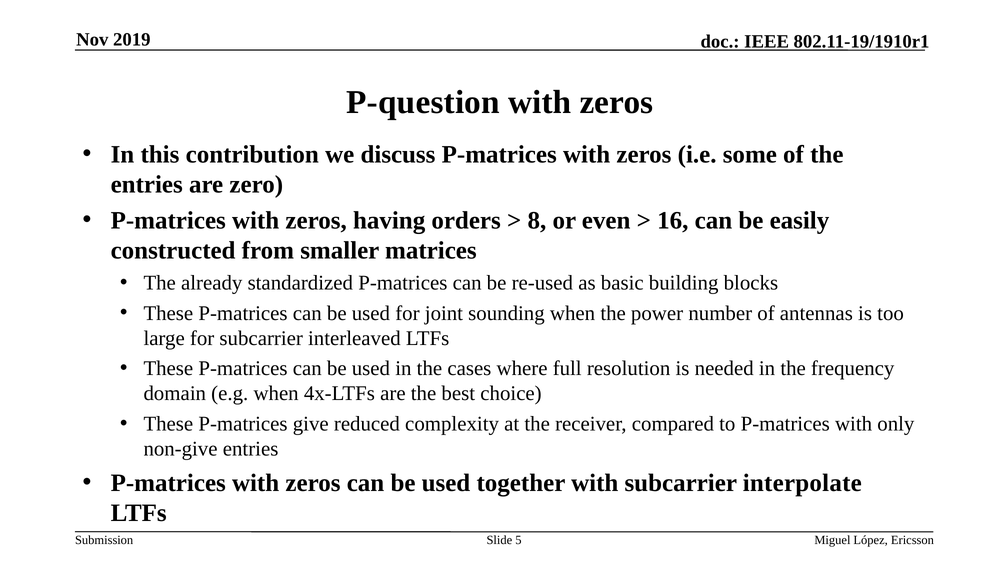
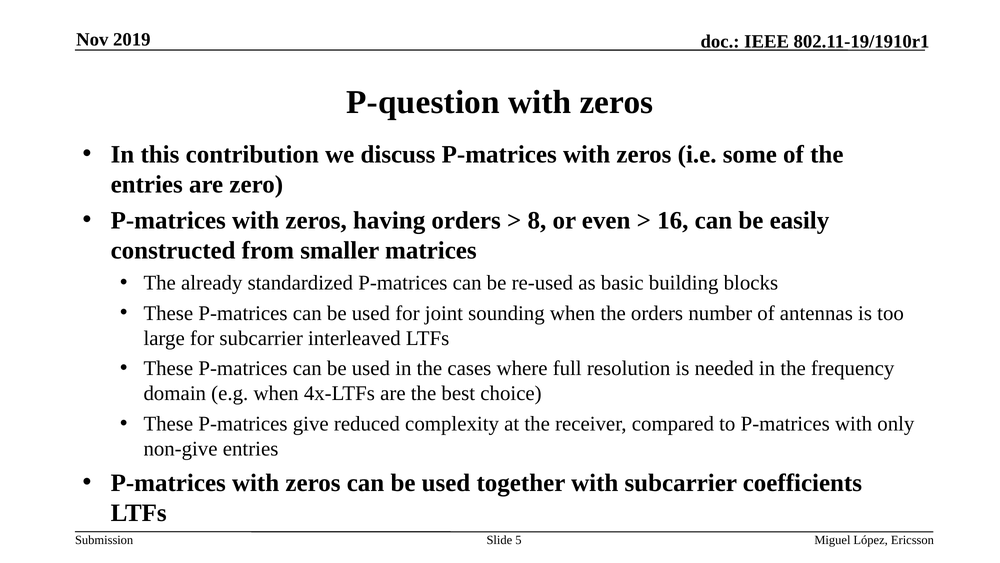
the power: power -> orders
interpolate: interpolate -> coefficients
